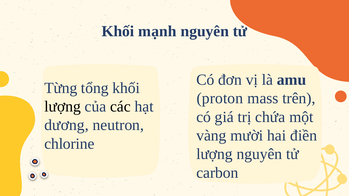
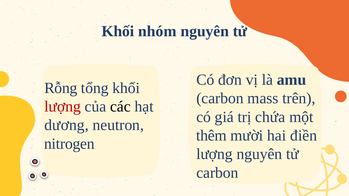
mạnh: mạnh -> nhóm
Từng: Từng -> Rỗng
proton at (220, 98): proton -> carbon
lượng at (63, 107) colour: black -> red
vàng: vàng -> thêm
chlorine: chlorine -> nitrogen
